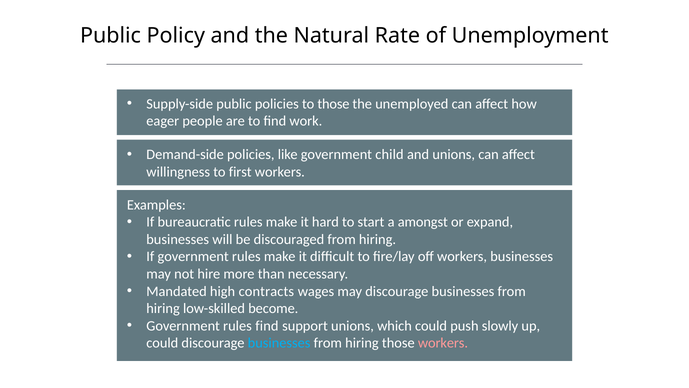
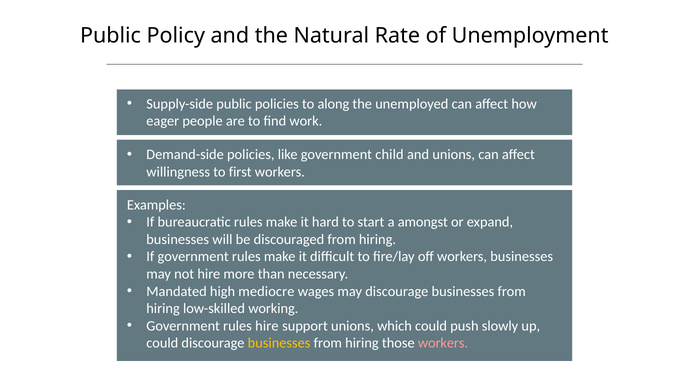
to those: those -> along
contracts: contracts -> mediocre
become: become -> working
rules find: find -> hire
businesses at (279, 343) colour: light blue -> yellow
